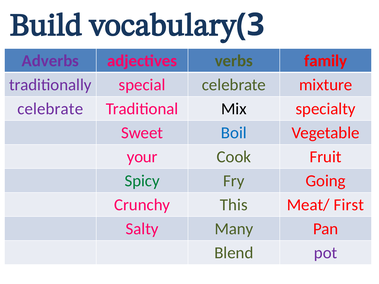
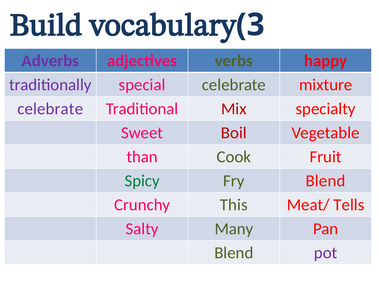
family: family -> happy
Mix colour: black -> red
Boil colour: blue -> red
your: your -> than
Fry Going: Going -> Blend
First: First -> Tells
